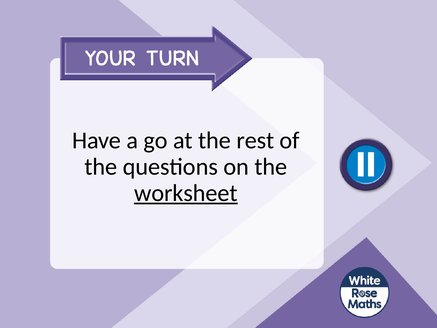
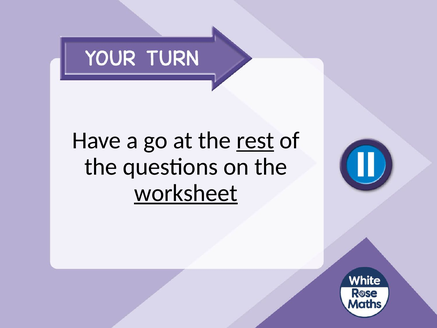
rest underline: none -> present
